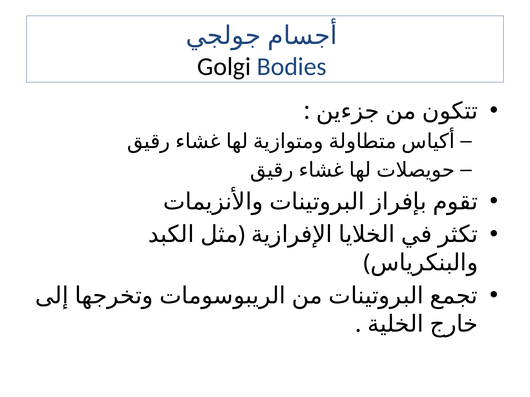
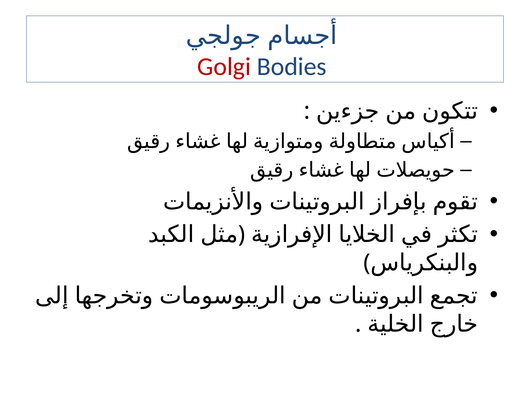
Golgi colour: black -> red
